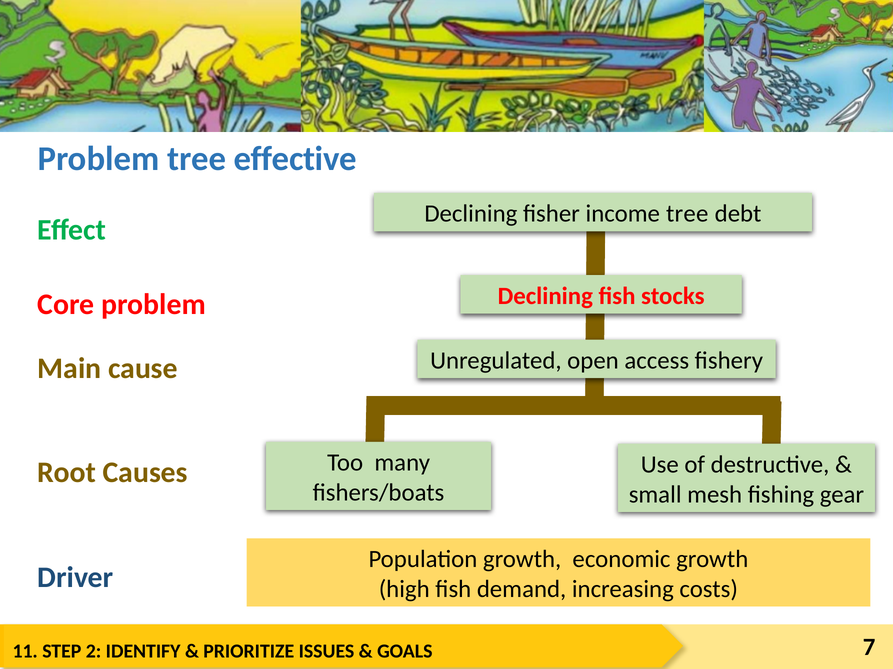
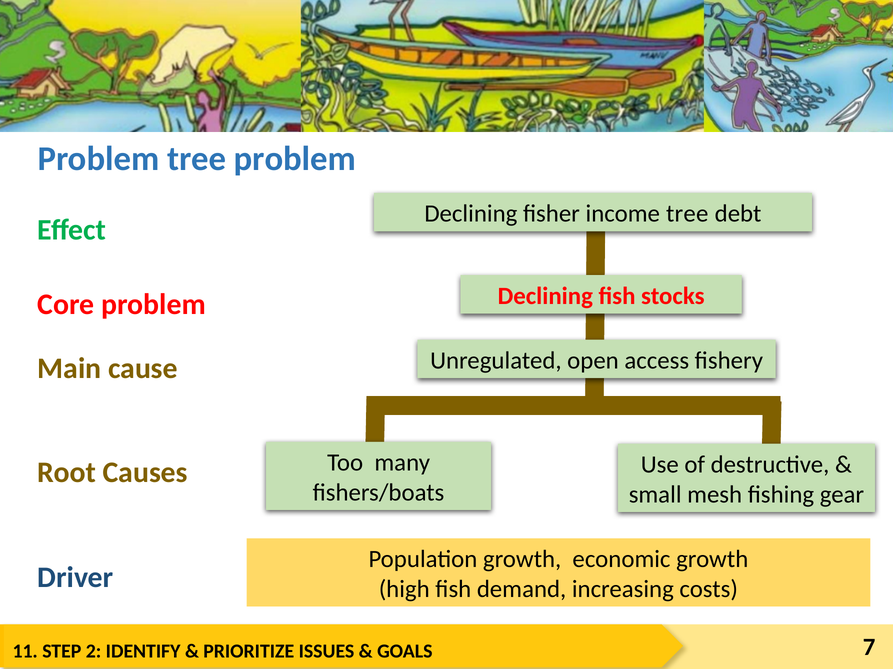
tree effective: effective -> problem
